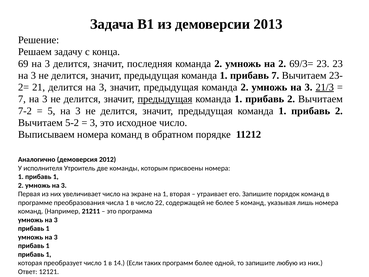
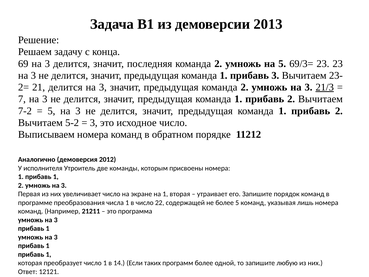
на 2: 2 -> 5
прибавь 7: 7 -> 3
предыдущая at (165, 99) underline: present -> none
